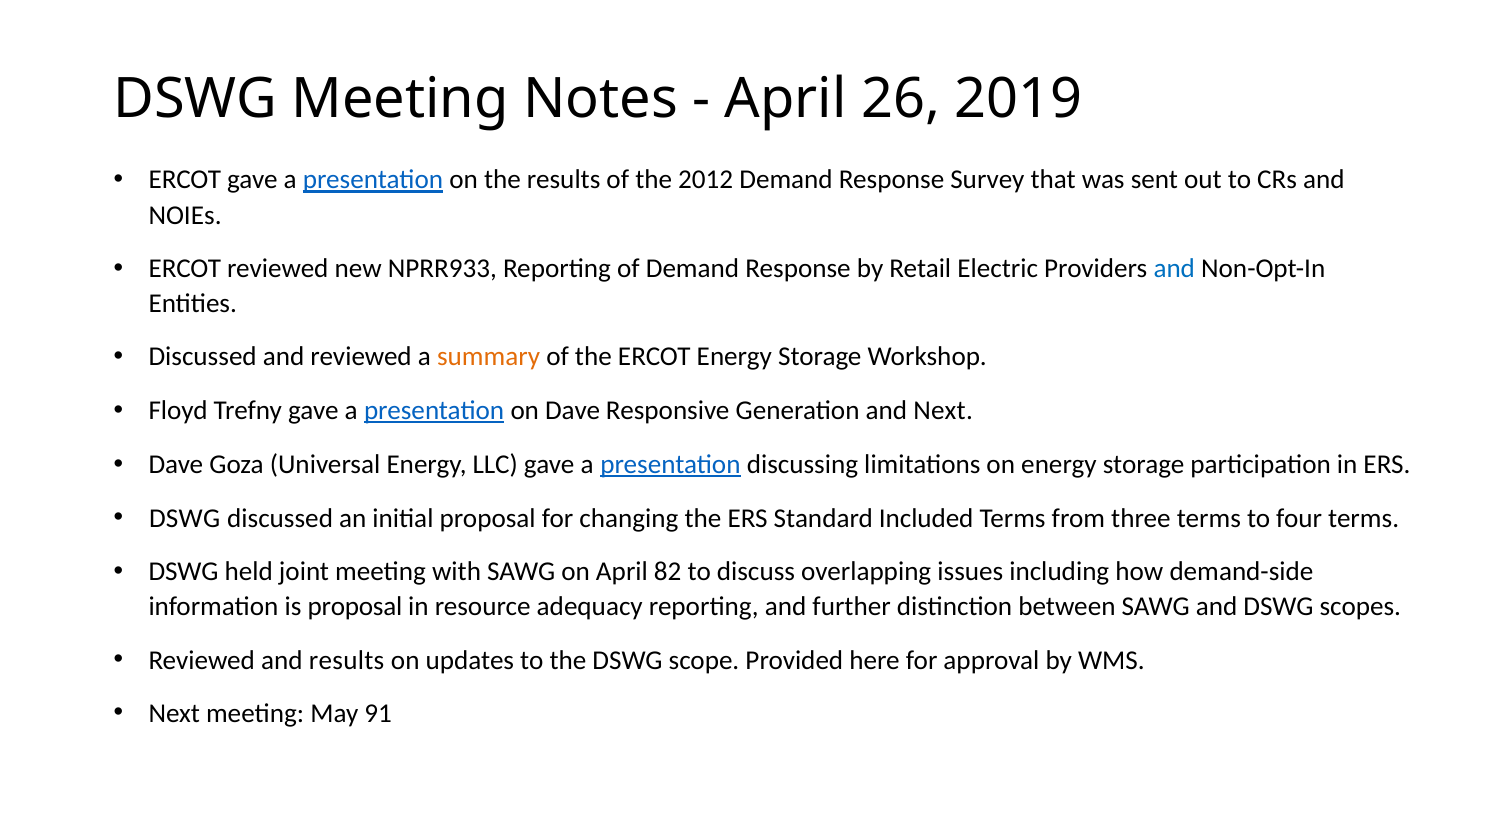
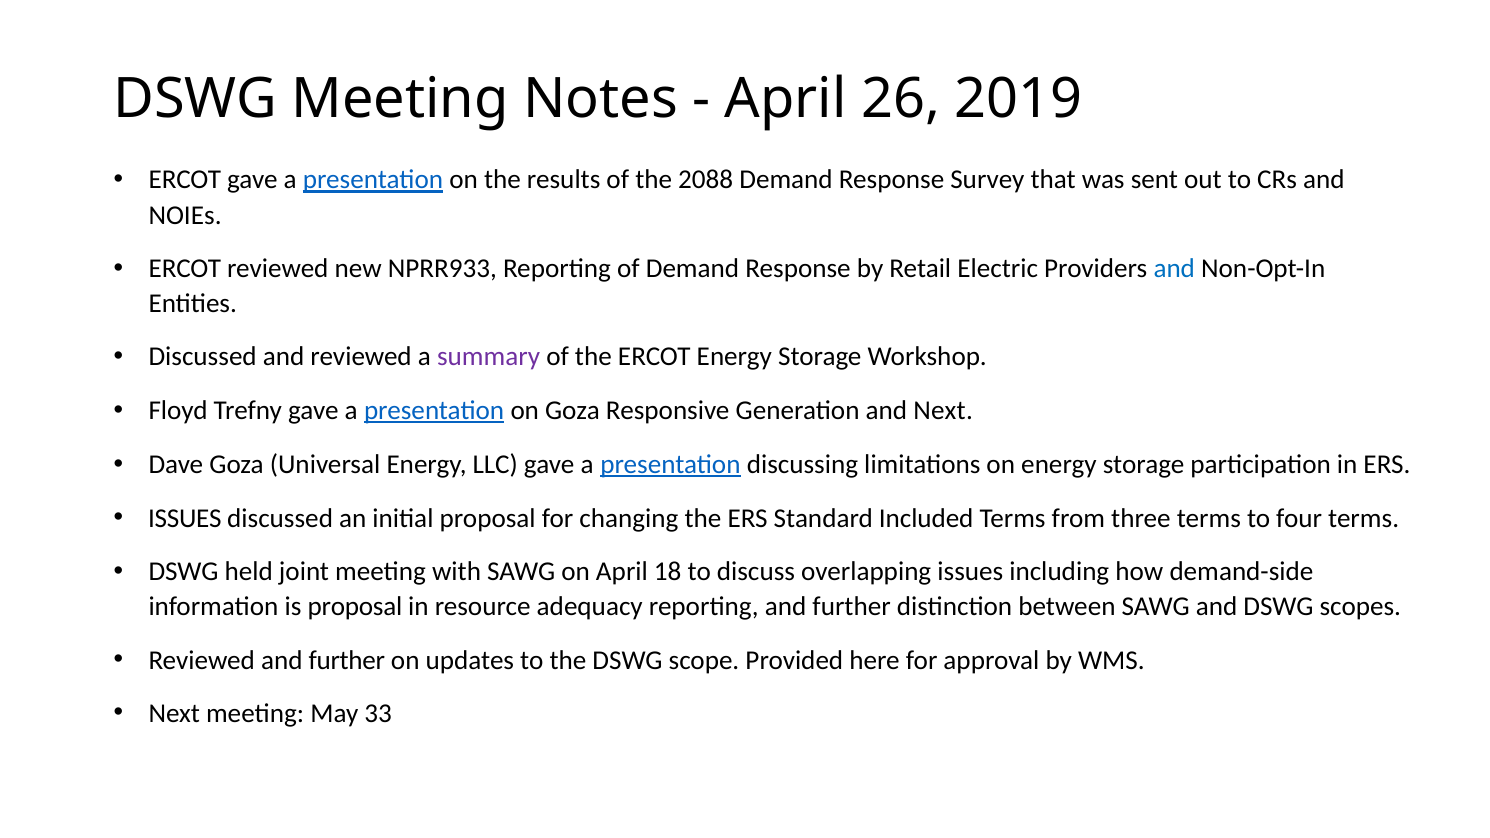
2012: 2012 -> 2088
summary colour: orange -> purple
on Dave: Dave -> Goza
DSWG at (185, 519): DSWG -> ISSUES
82: 82 -> 18
Reviewed and results: results -> further
91: 91 -> 33
